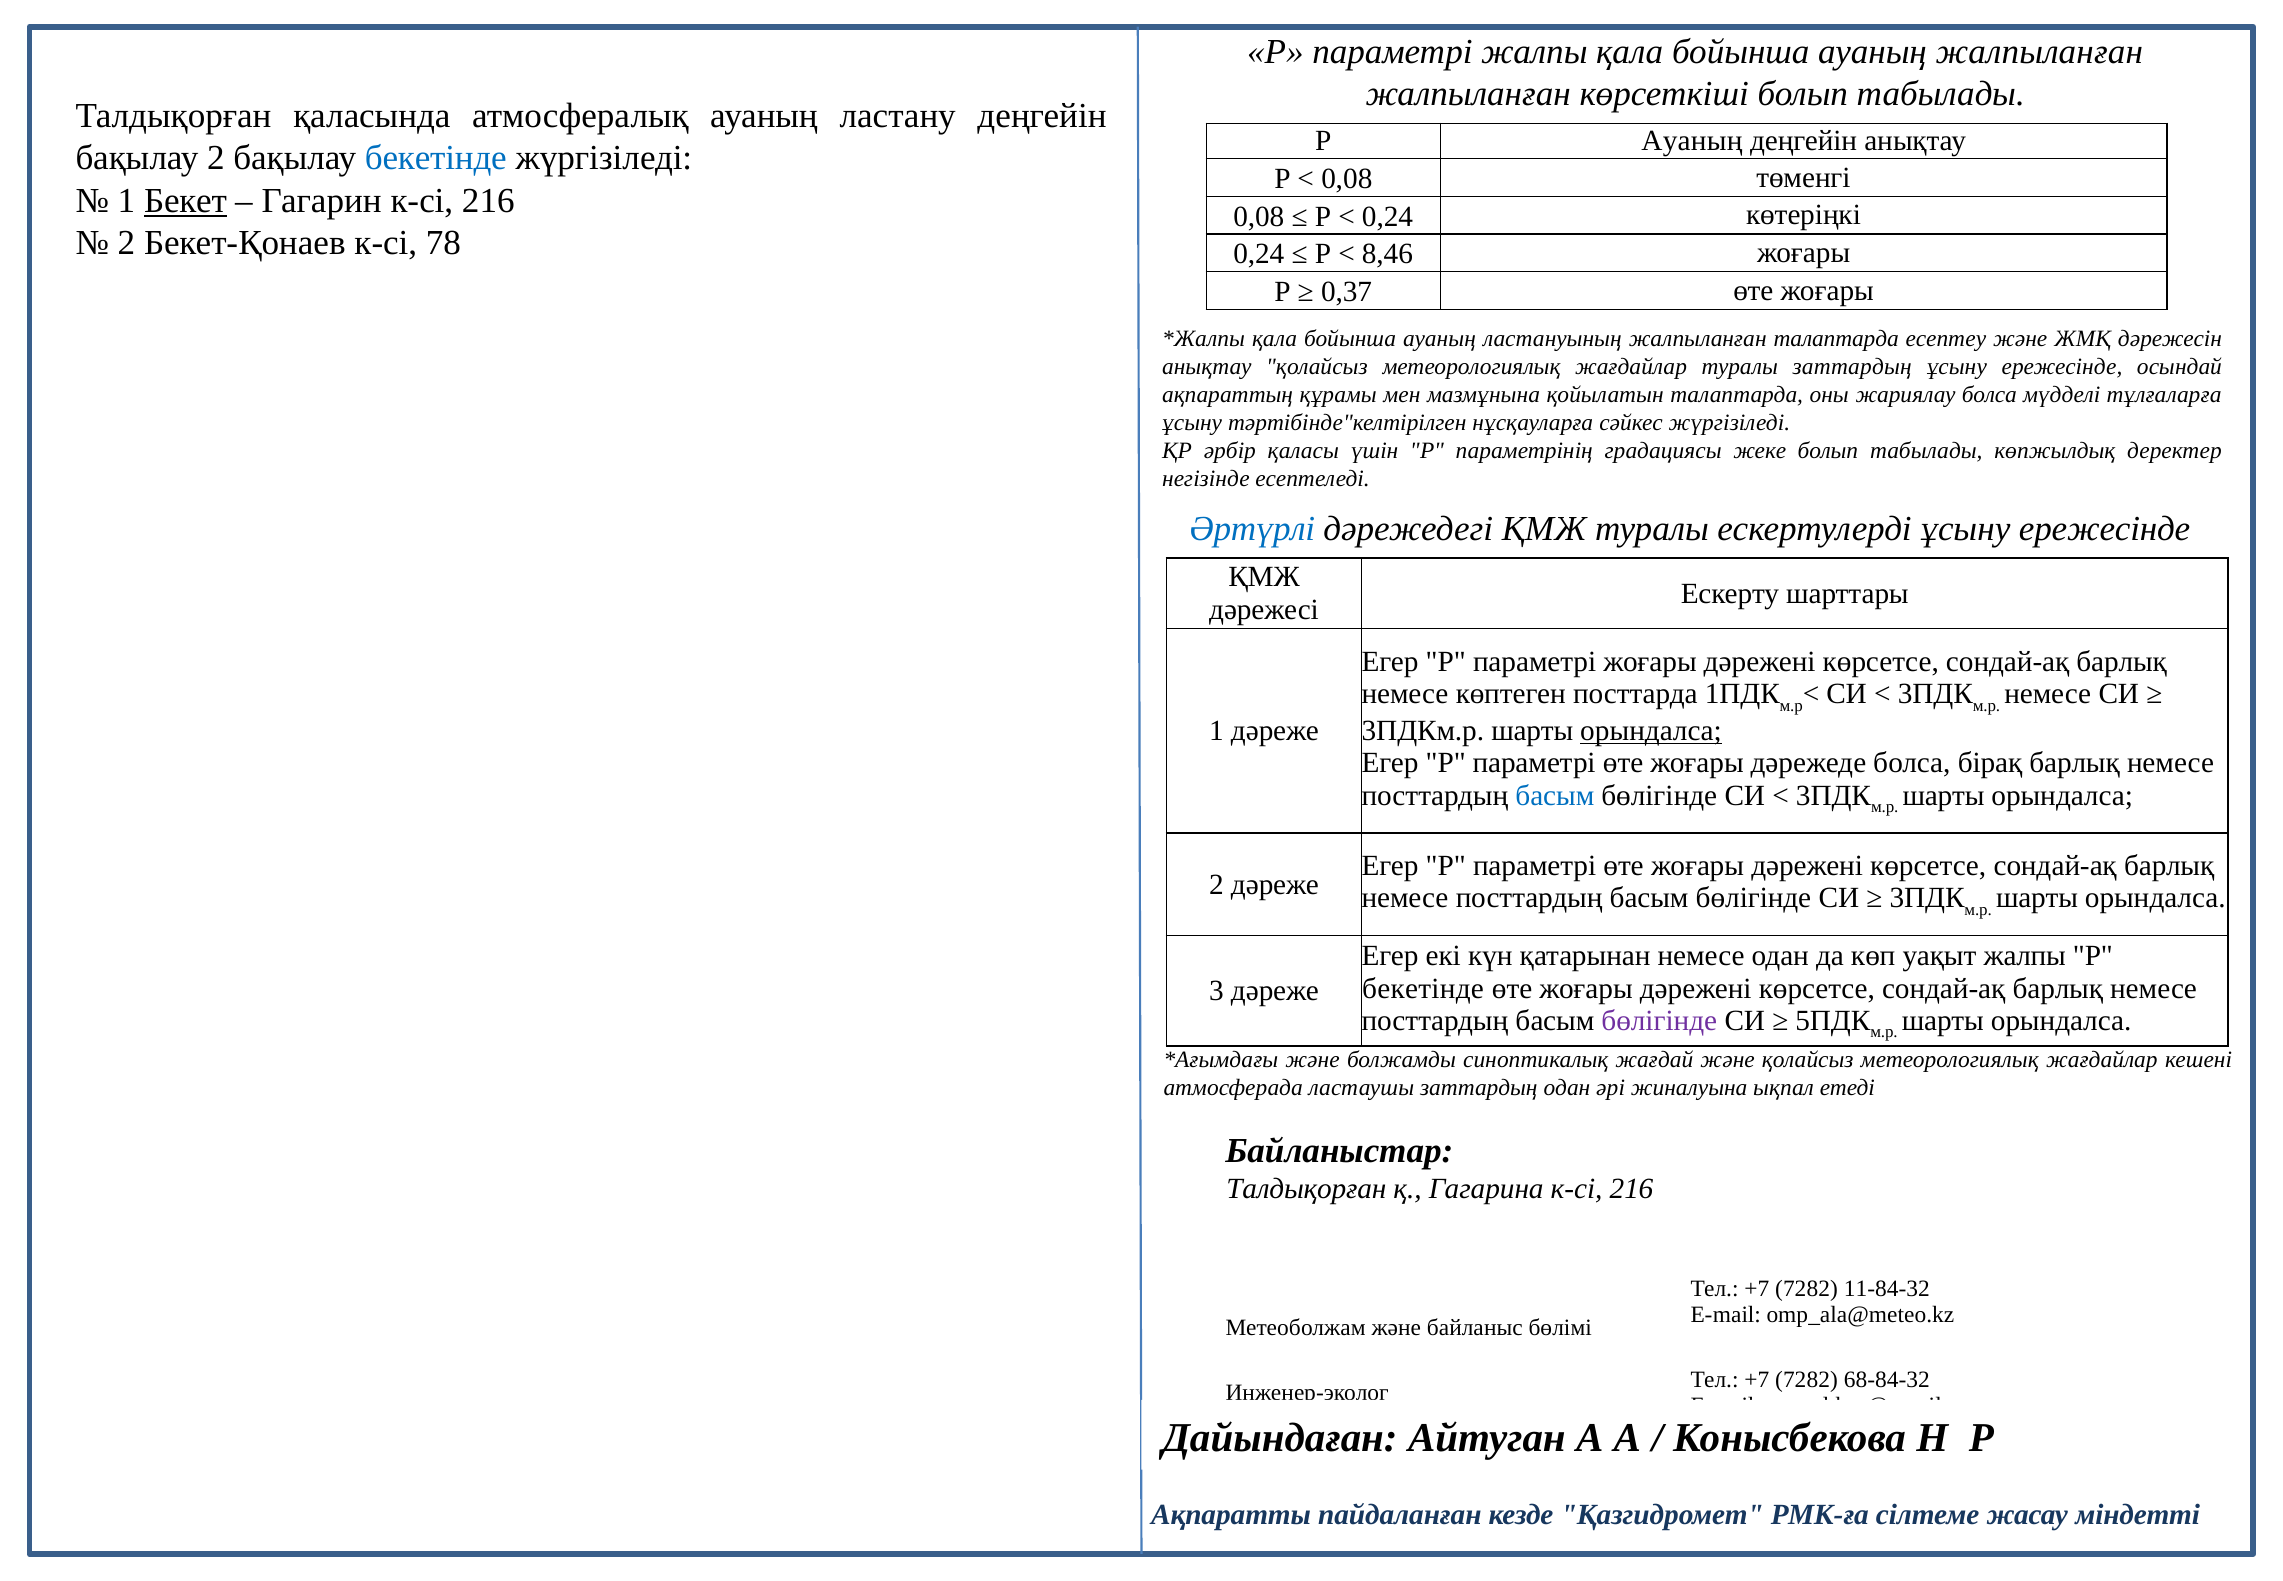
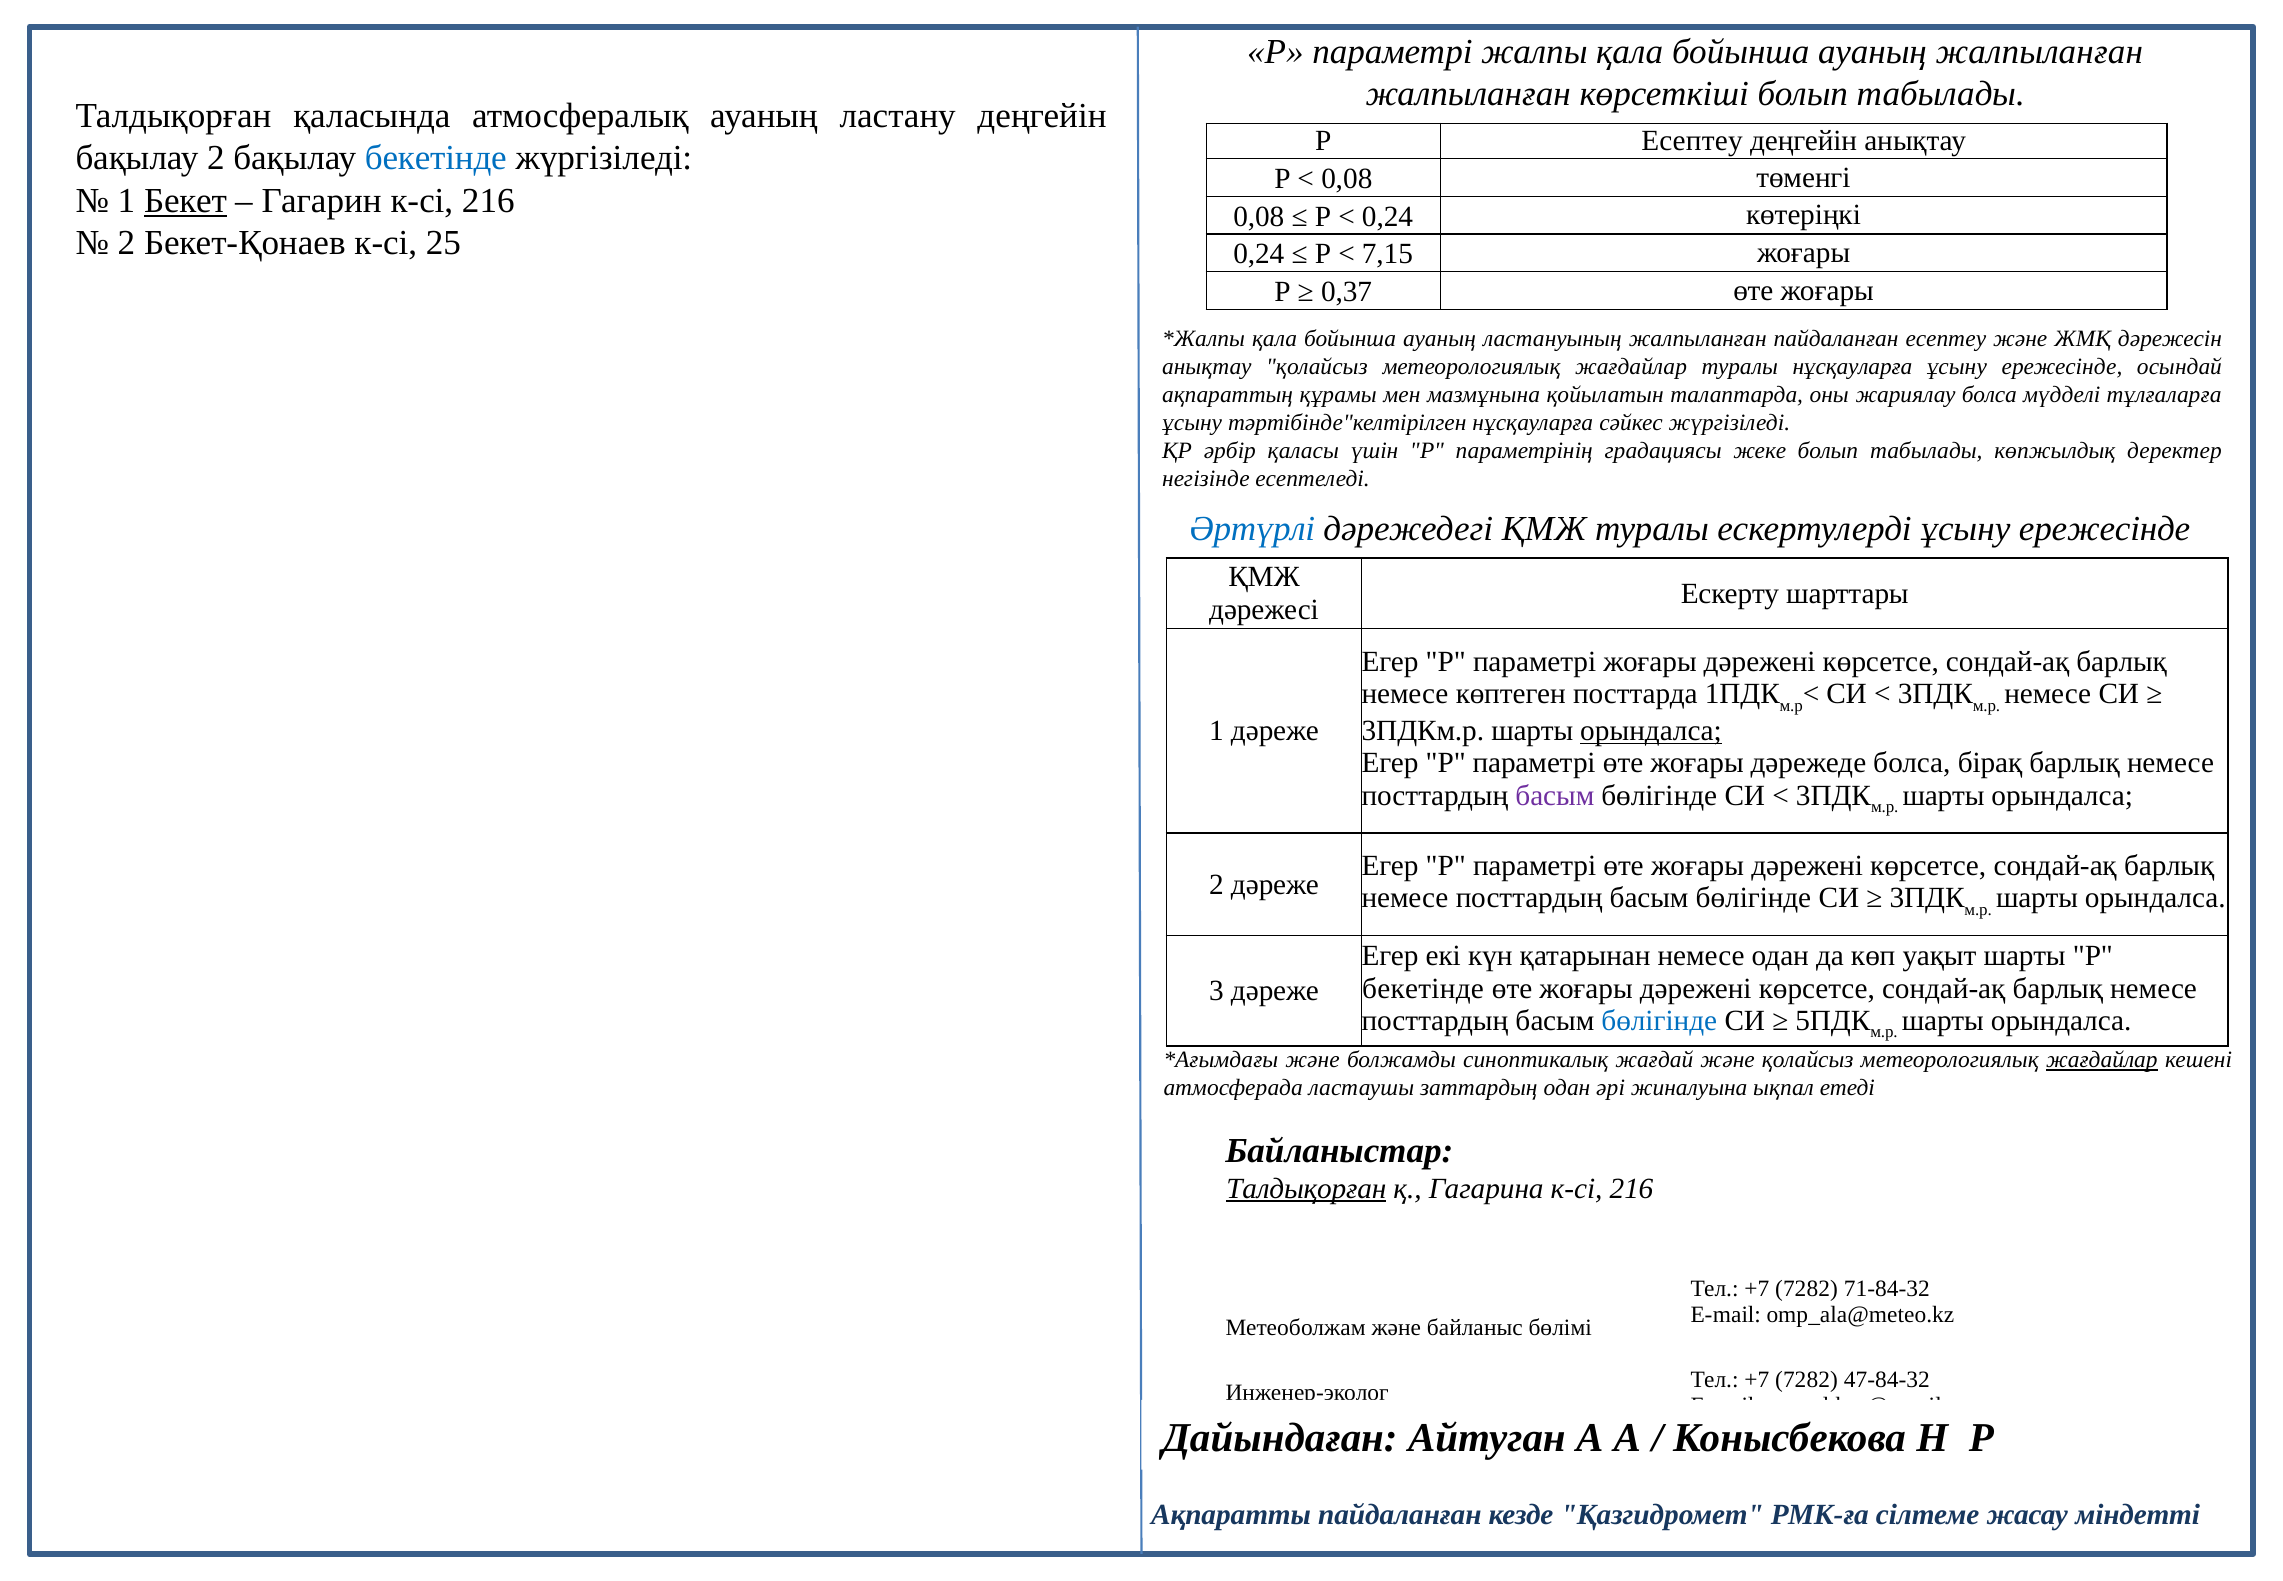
Р Ауаның: Ауаның -> Есептеу
78: 78 -> 25
8,46: 8,46 -> 7,15
жалпыланған талаптарда: талаптарда -> пайдаланған
туралы заттардың: заттардың -> нұсқауларға
басым at (1555, 795) colour: blue -> purple
уақыт жалпы: жалпы -> шарты
бөлігінде at (1659, 1021) colour: purple -> blue
жағдайлар at (2102, 1059) underline: none -> present
Талдықорған at (1306, 1188) underline: none -> present
11-84-32: 11-84-32 -> 71-84-32
68-84-32: 68-84-32 -> 47-84-32
